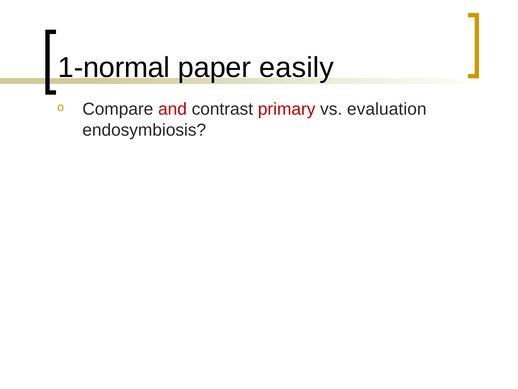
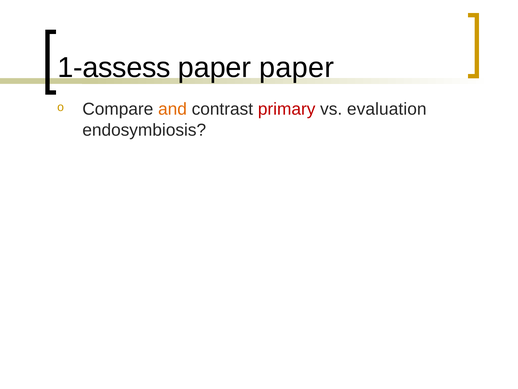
1-normal: 1-normal -> 1-assess
paper easily: easily -> paper
and colour: red -> orange
